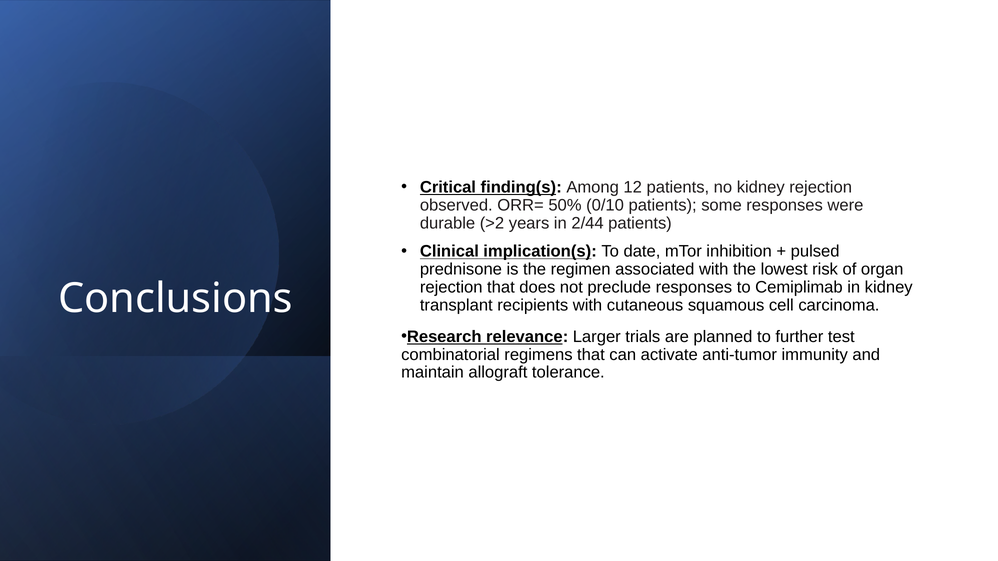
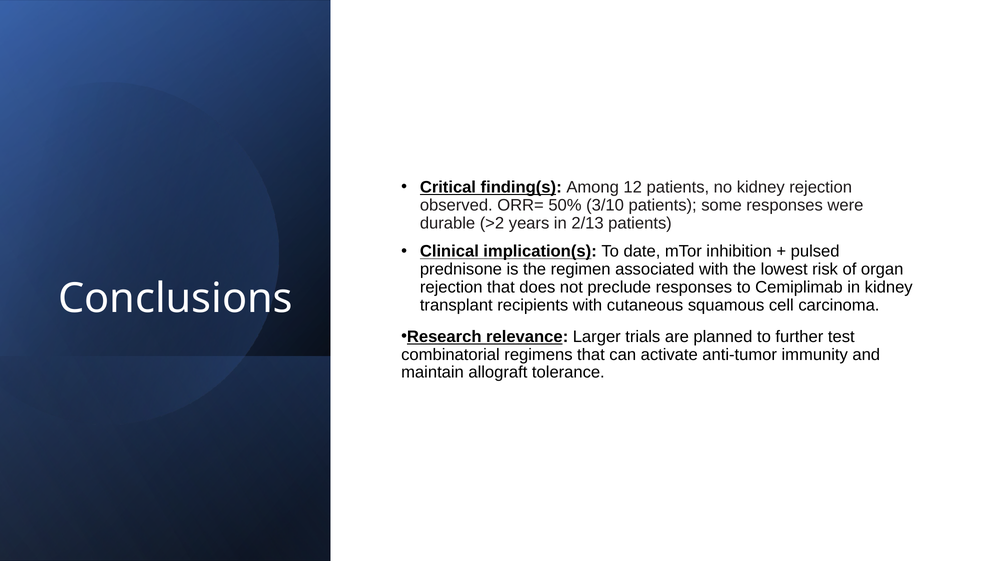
0/10: 0/10 -> 3/10
2/44: 2/44 -> 2/13
